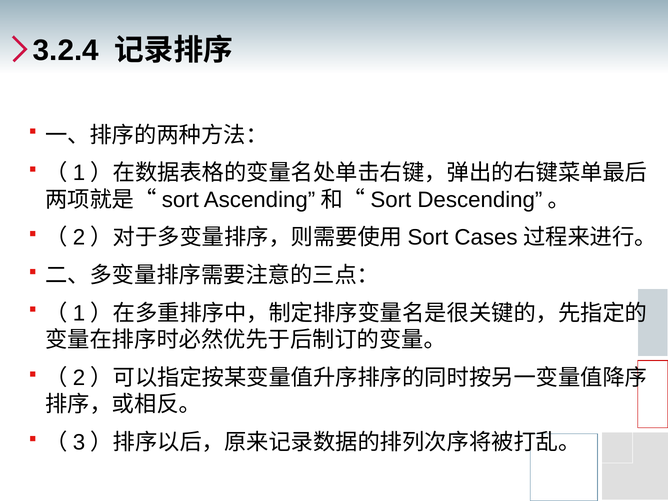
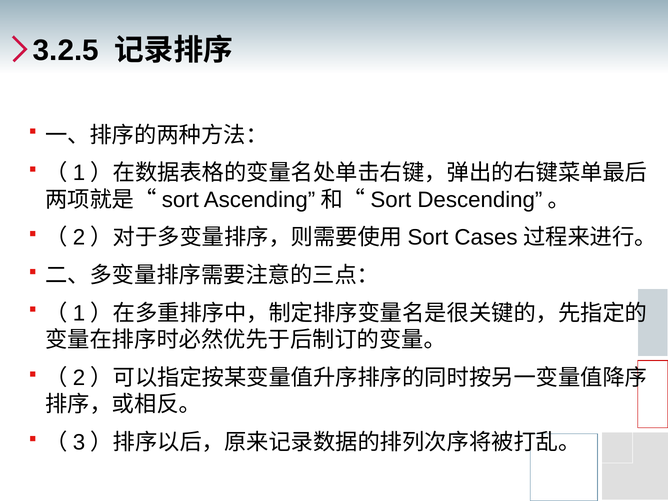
3.2.4: 3.2.4 -> 3.2.5
